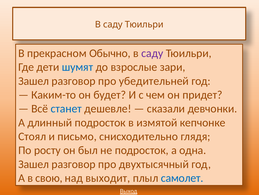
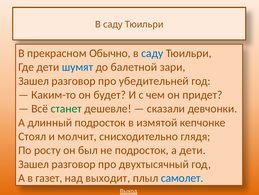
саду at (152, 53) colour: purple -> blue
взрослые: взрослые -> балетной
станет colour: blue -> green
письмо: письмо -> молчит
а одна: одна -> дети
свою: свою -> газет
